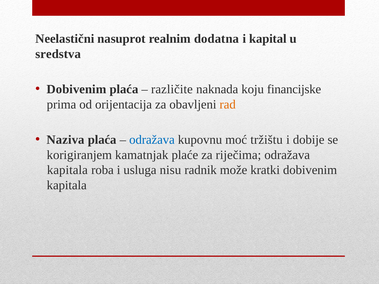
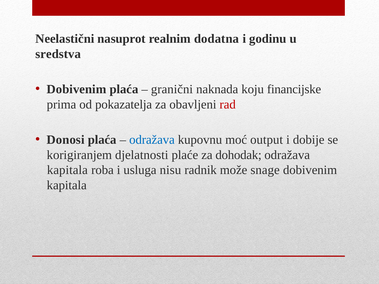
kapital: kapital -> godinu
različite: različite -> granični
orijentacija: orijentacija -> pokazatelja
rad colour: orange -> red
Naziva: Naziva -> Donosi
tržištu: tržištu -> output
kamatnjak: kamatnjak -> djelatnosti
riječima: riječima -> dohodak
kratki: kratki -> snage
